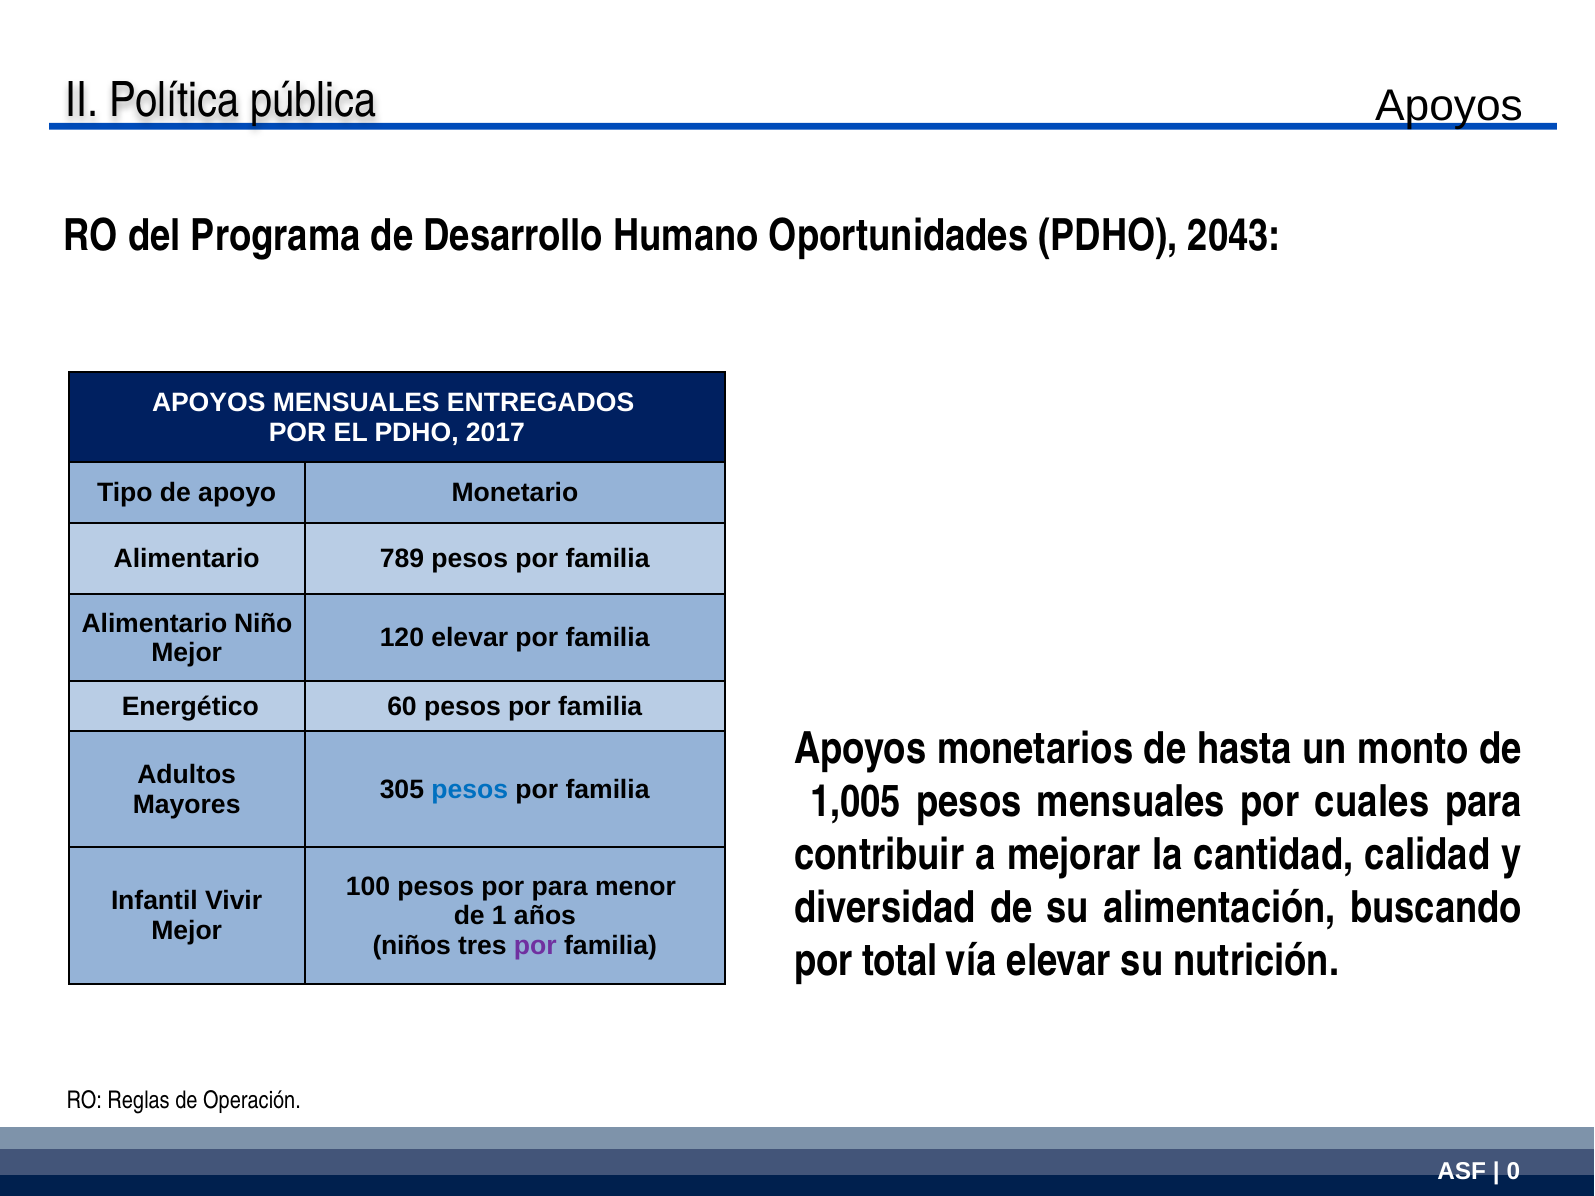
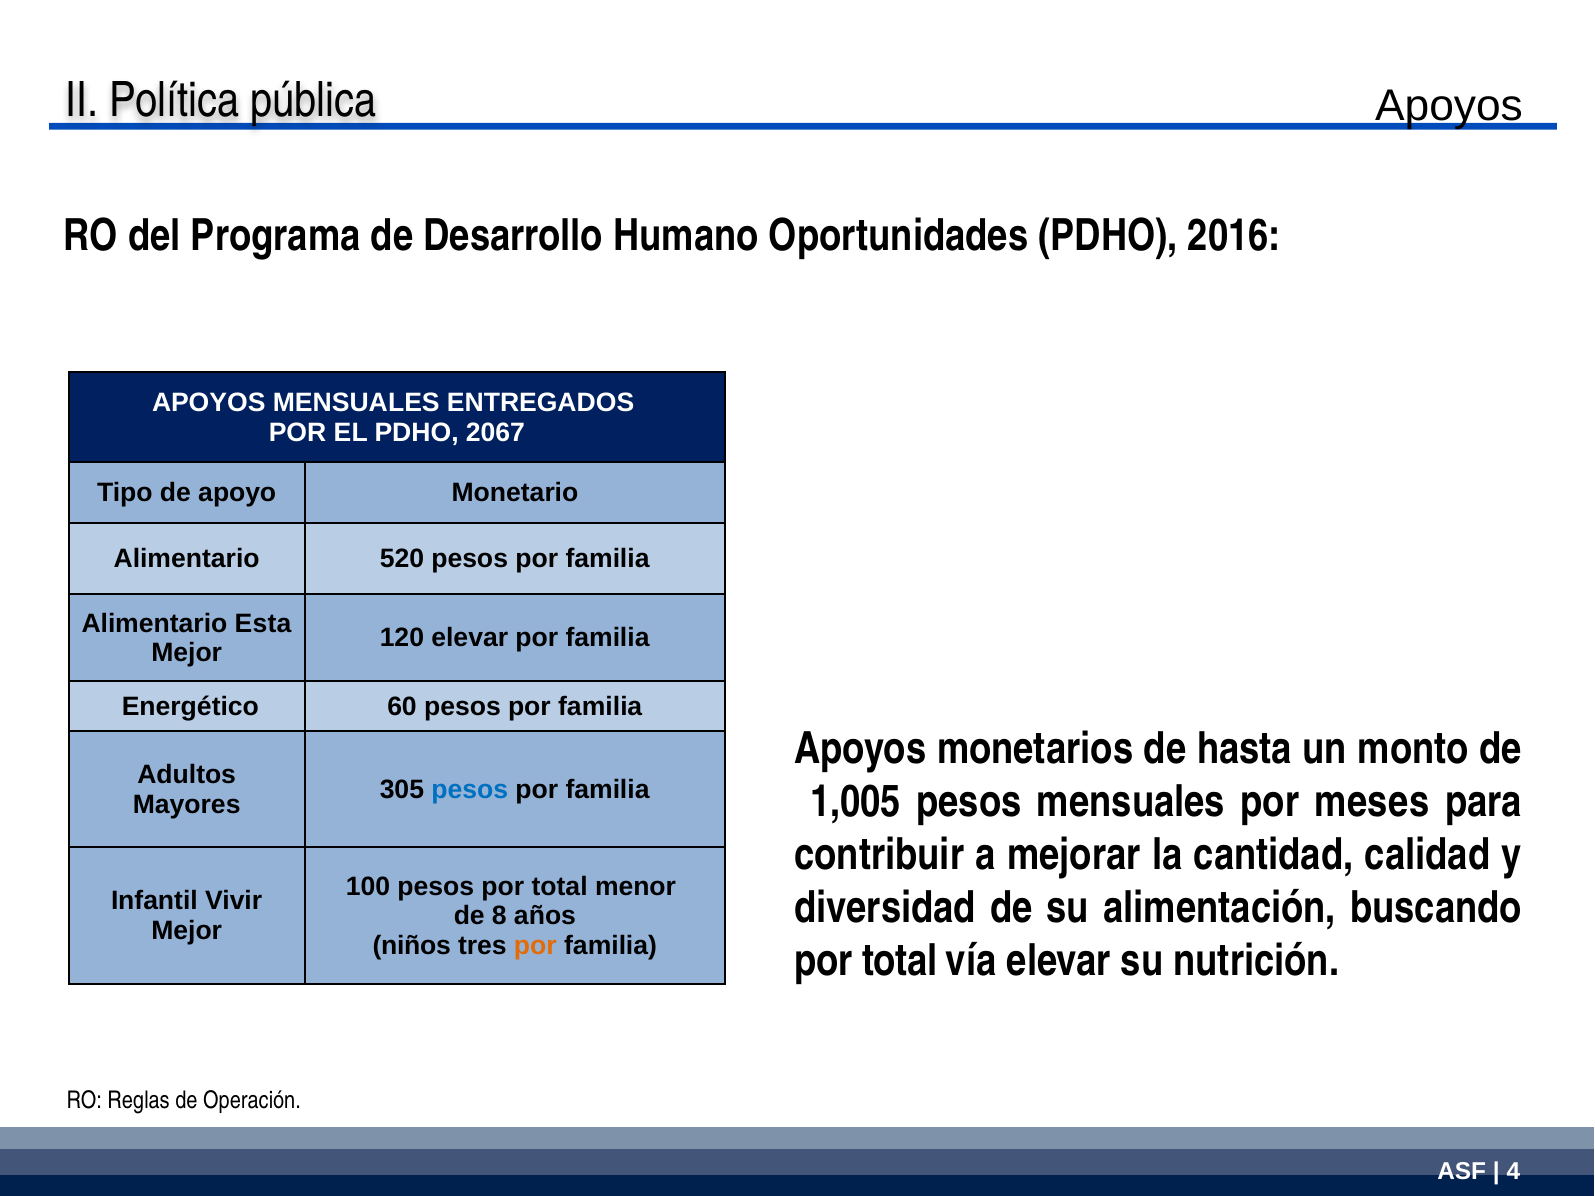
2043: 2043 -> 2016
2017: 2017 -> 2067
789: 789 -> 520
Niño: Niño -> Esta
cuales: cuales -> meses
pesos por para: para -> total
1: 1 -> 8
por at (535, 946) colour: purple -> orange
0: 0 -> 4
